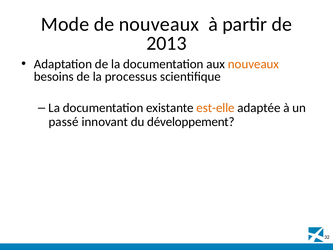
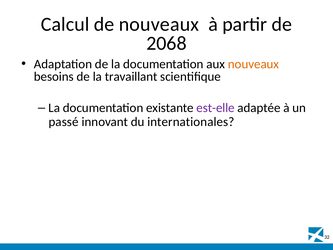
Mode: Mode -> Calcul
2013: 2013 -> 2068
processus: processus -> travaillant
est-elle colour: orange -> purple
développement: développement -> internationales
